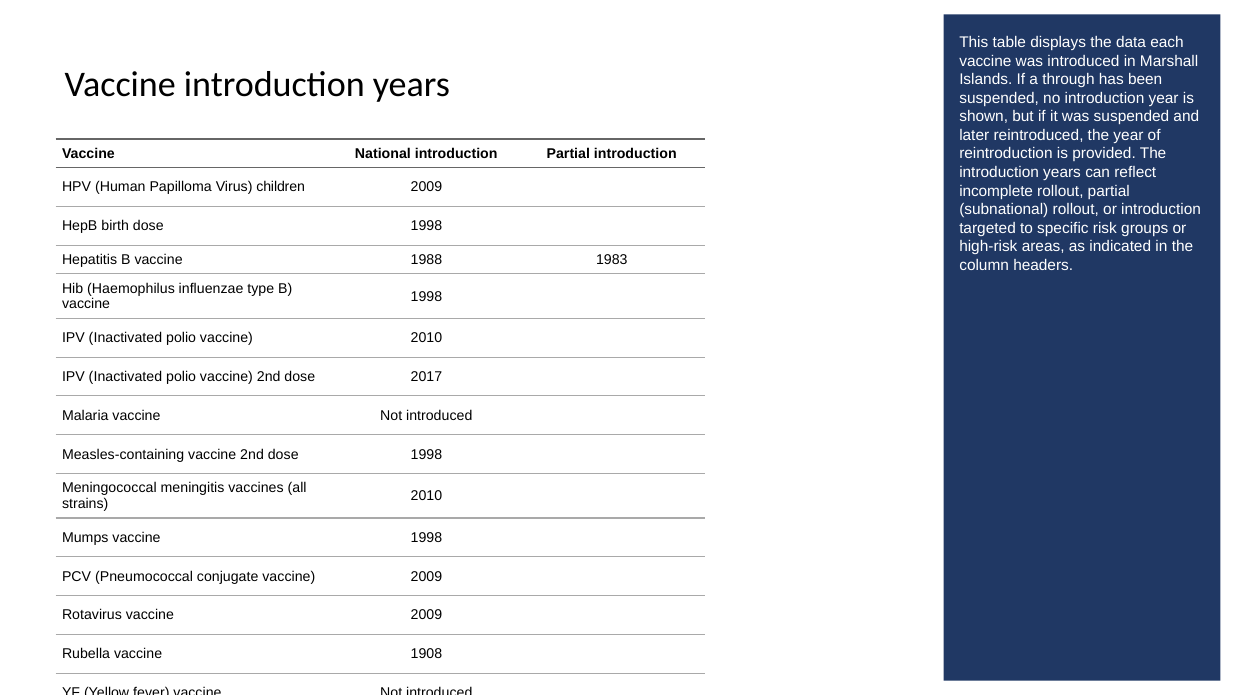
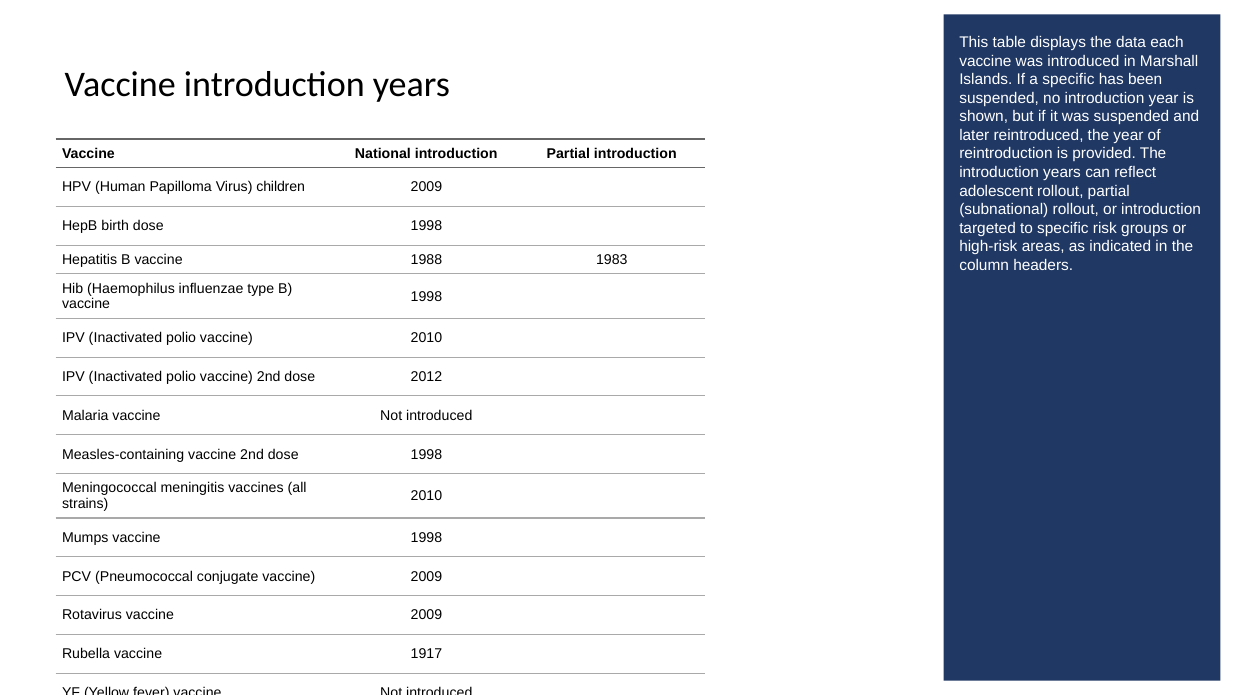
a through: through -> specific
incomplete: incomplete -> adolescent
2017: 2017 -> 2012
1908: 1908 -> 1917
